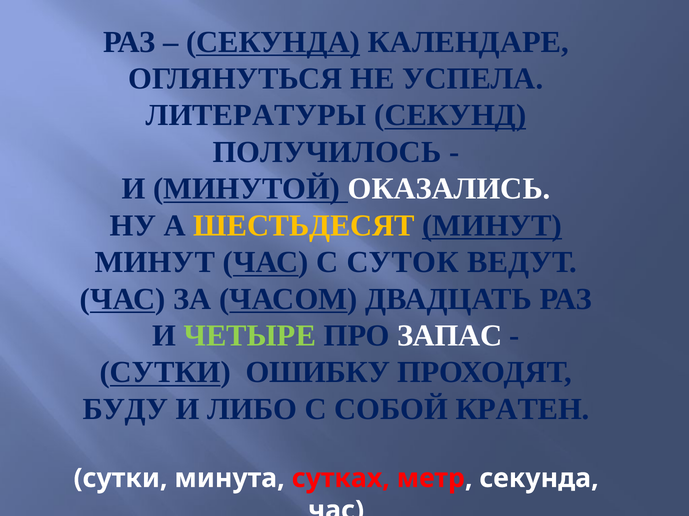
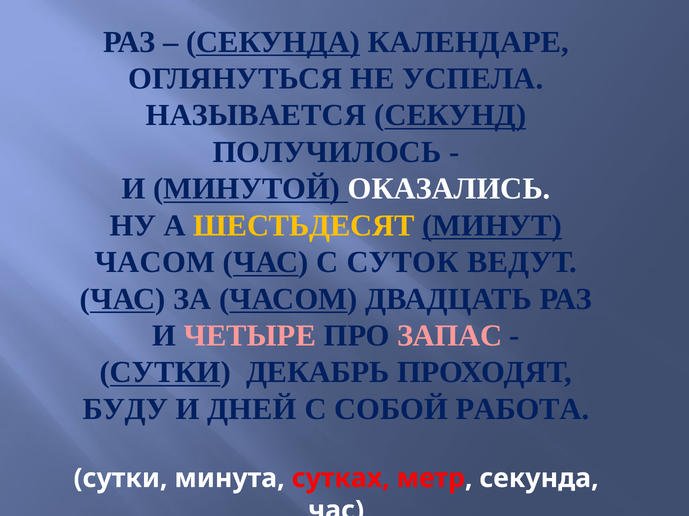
ЛИТЕРАТУРЫ: ЛИТЕРАТУРЫ -> НАЗЫВАЕТСЯ
МИНУТ at (155, 263): МИНУТ -> ЧАСОМ
ЧЕТЫРЕ colour: light green -> pink
ЗАПАС colour: white -> pink
ОШИБКУ: ОШИБКУ -> ДЕКАБРЬ
ЛИБО: ЛИБО -> ДНЕЙ
КРАТЕН: КРАТЕН -> РАБОТА
